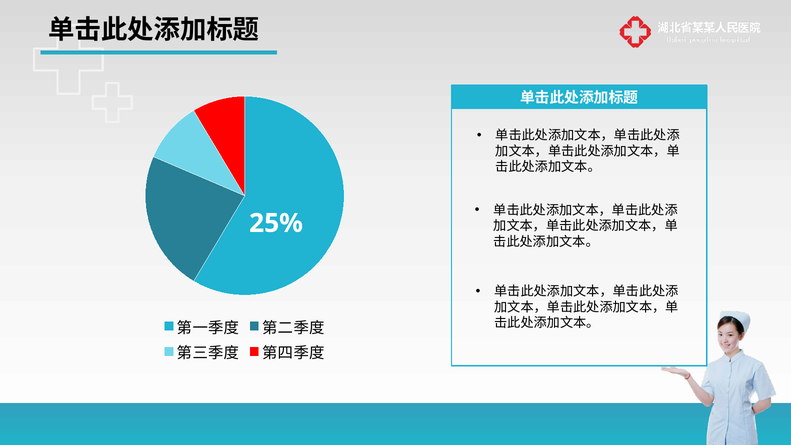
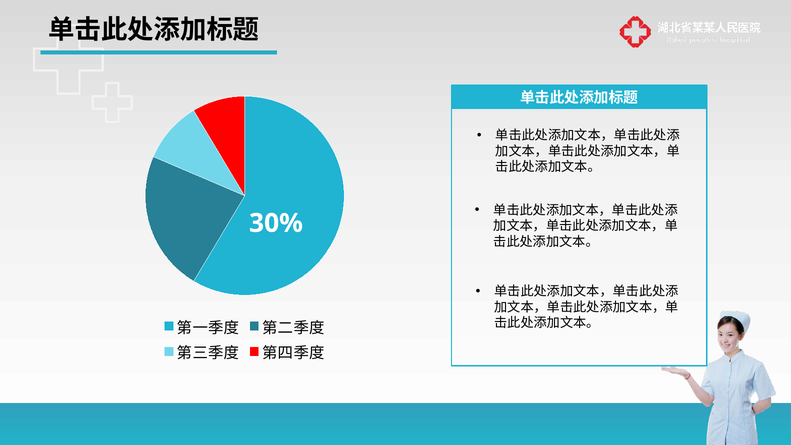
25%: 25% -> 30%
